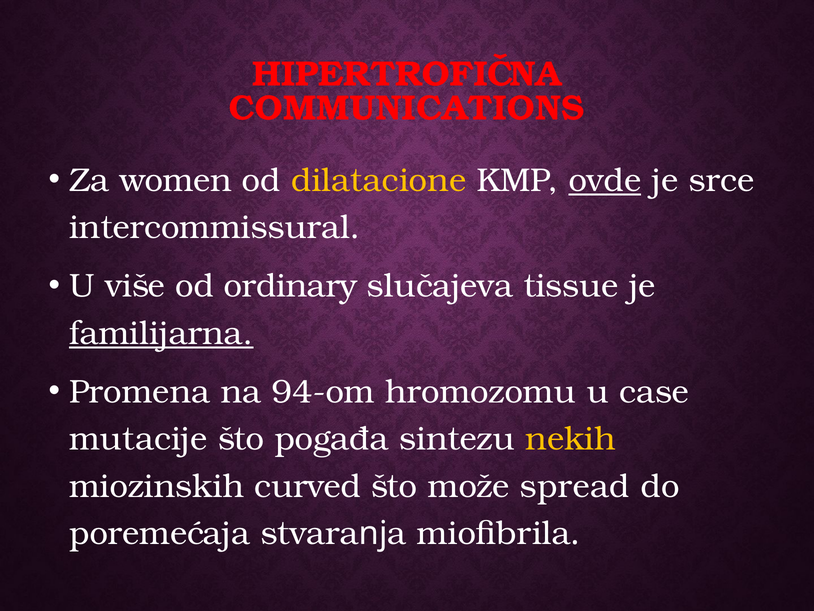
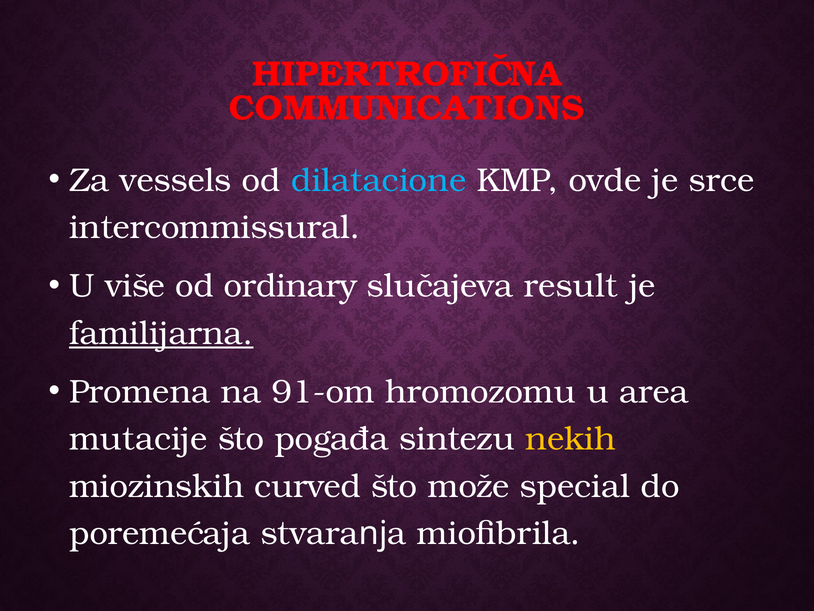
women: women -> vessels
dilatacione colour: yellow -> light blue
ovde underline: present -> none
tissue: tissue -> result
94-om: 94-om -> 91-om
case: case -> area
spread: spread -> special
